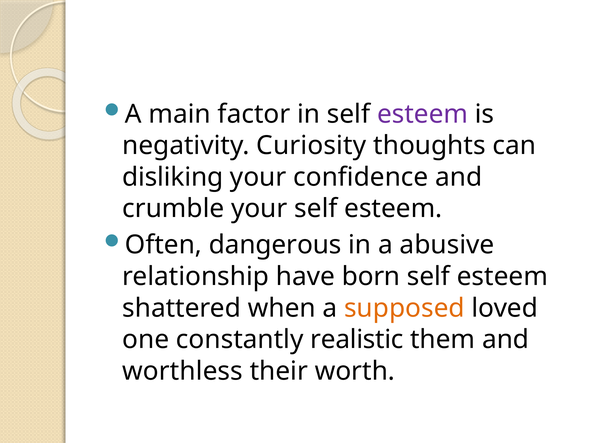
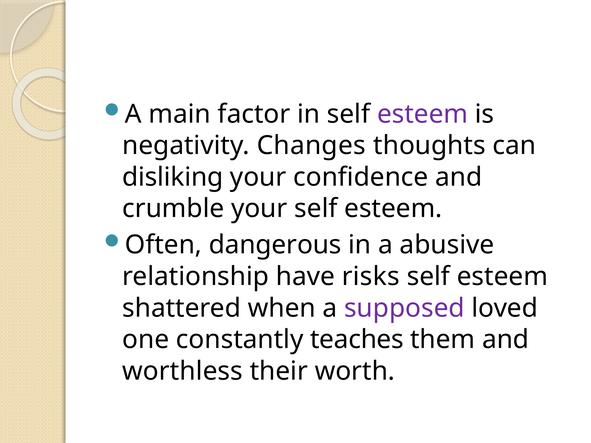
Curiosity: Curiosity -> Changes
born: born -> risks
supposed colour: orange -> purple
realistic: realistic -> teaches
